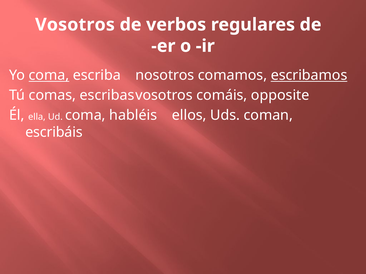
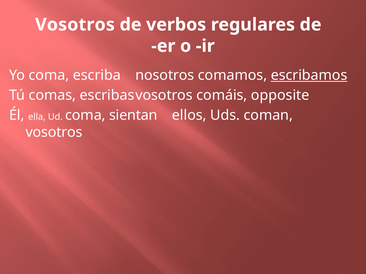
coma at (49, 75) underline: present -> none
habléis: habléis -> sientan
escribáis at (54, 132): escribáis -> vosotros
